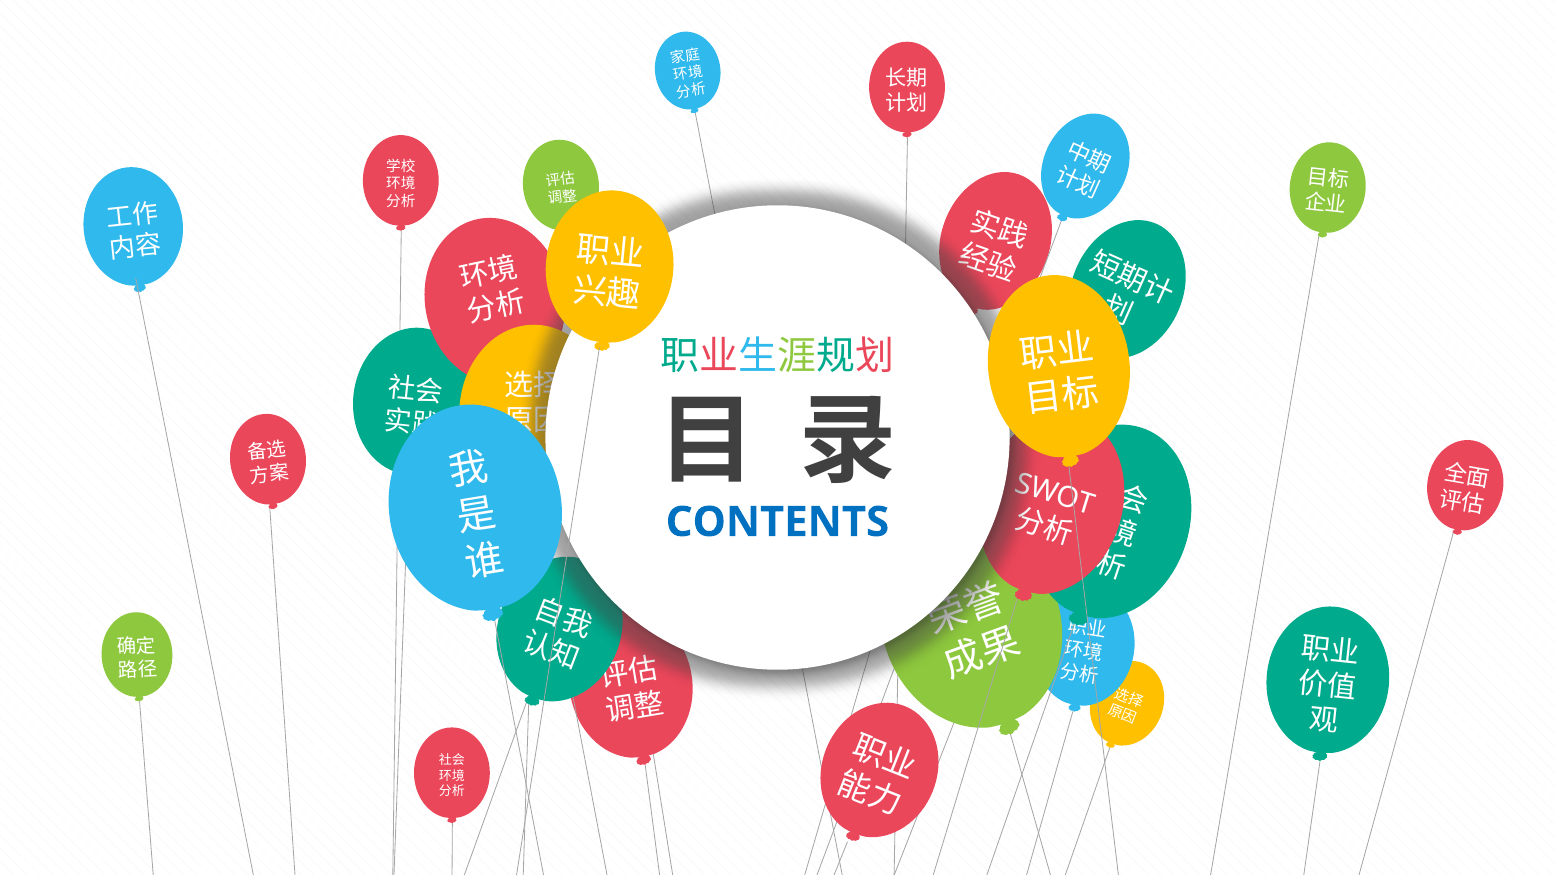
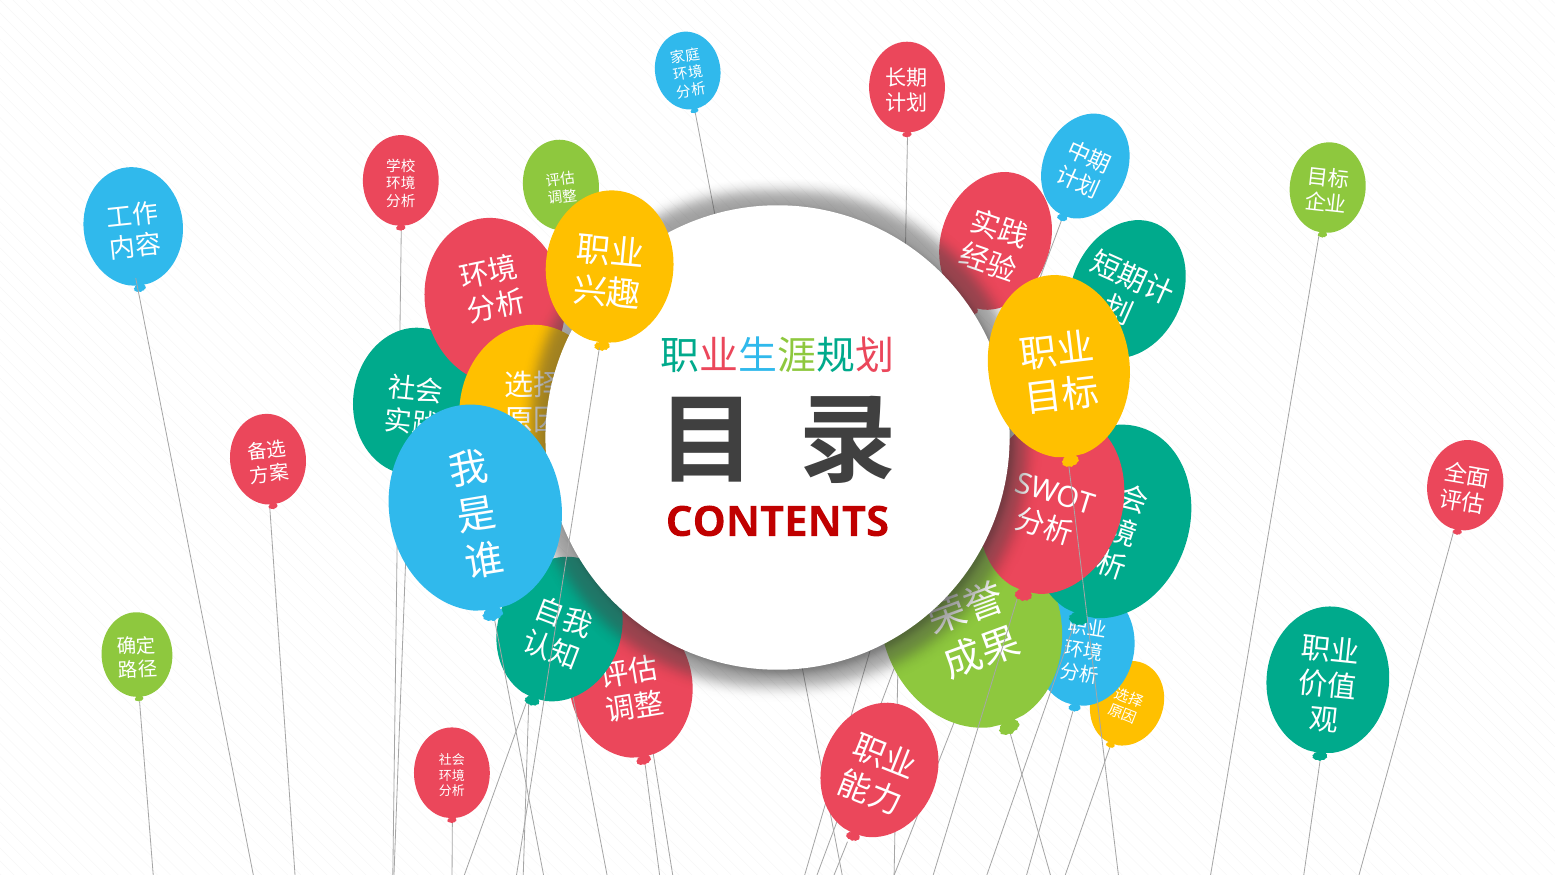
CONTENTS colour: blue -> red
